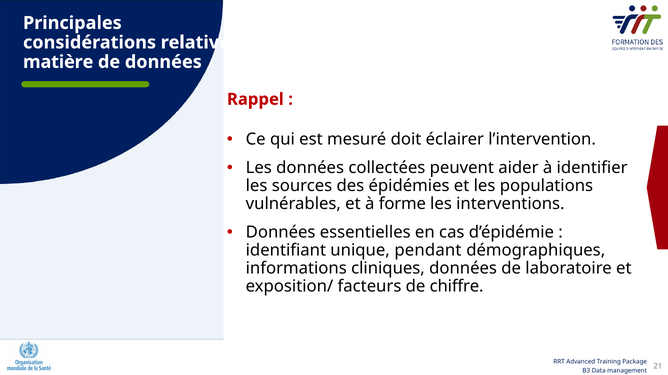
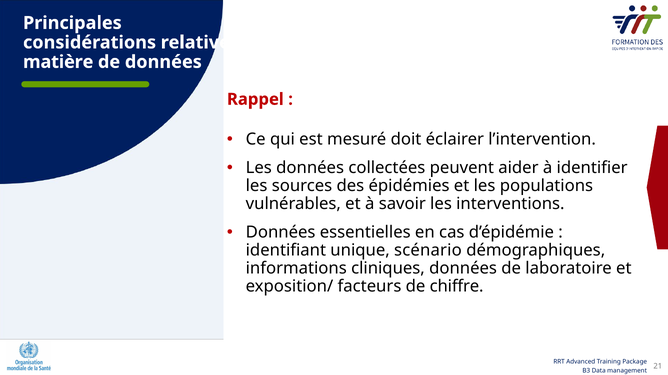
forme: forme -> savoir
pendant: pendant -> scénario
